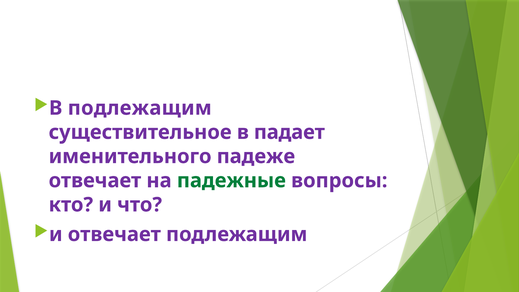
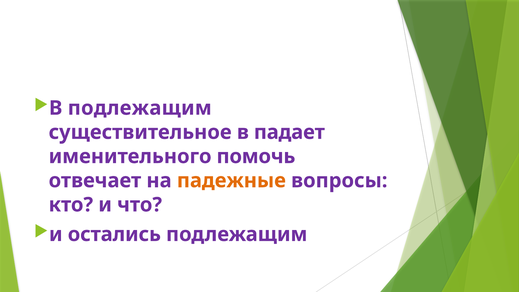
падеже: падеже -> помочь
падежные colour: green -> orange
и отвечает: отвечает -> остались
